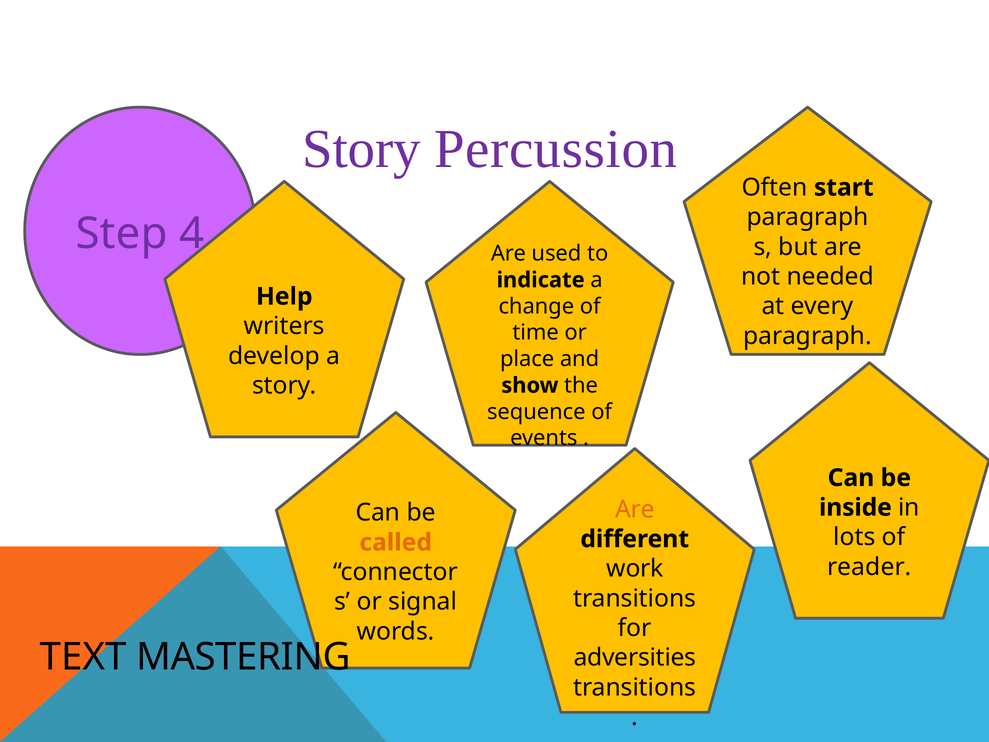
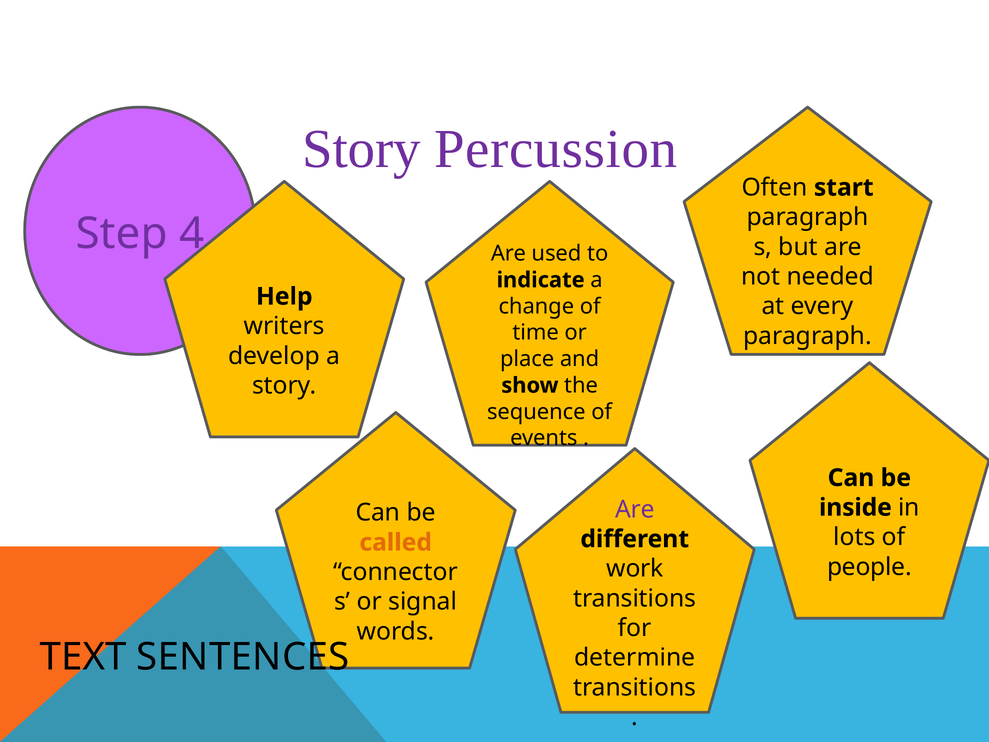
Are at (635, 509) colour: orange -> purple
reader: reader -> people
MASTERING: MASTERING -> SENTENCES
adversities: adversities -> determine
